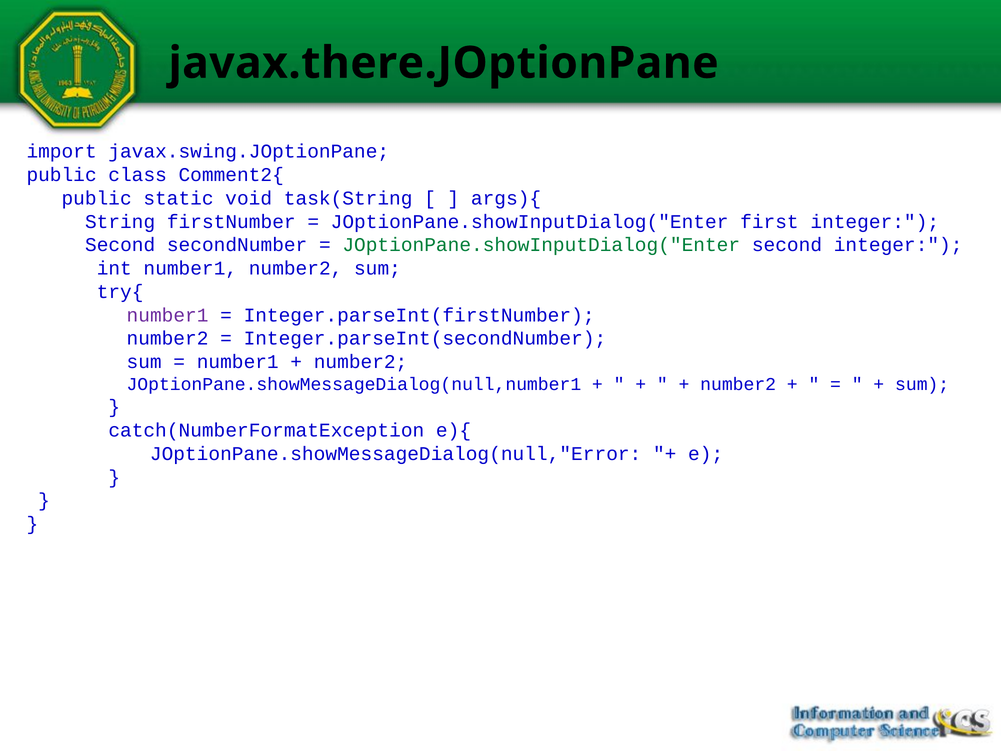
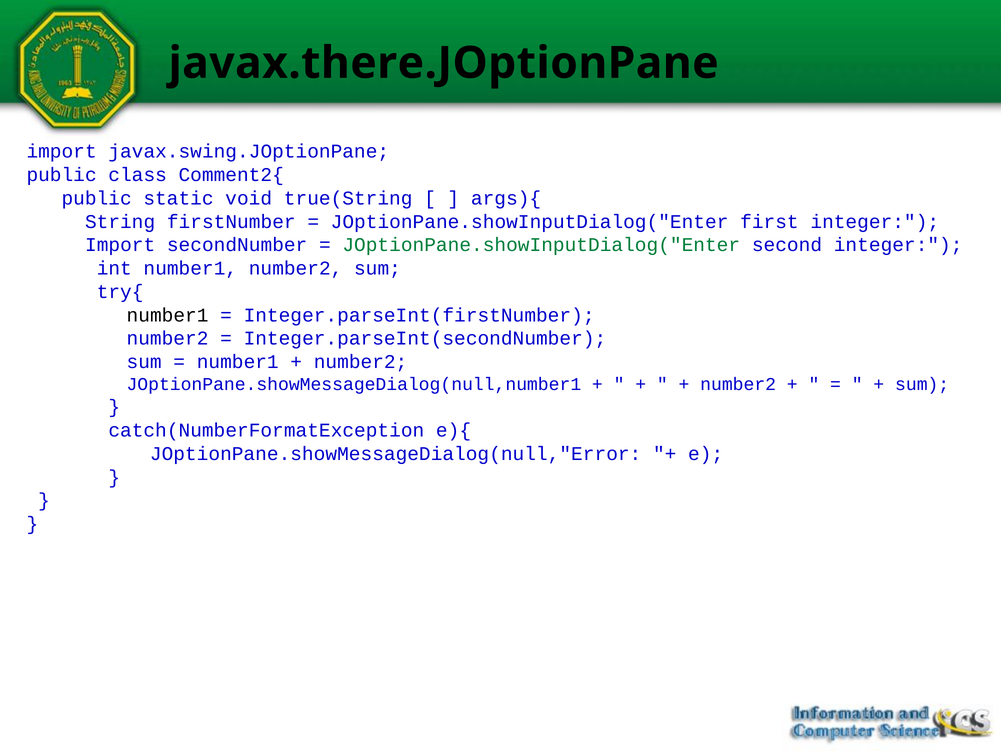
task(String: task(String -> true(String
Second at (120, 245): Second -> Import
number1 at (168, 315) colour: purple -> black
